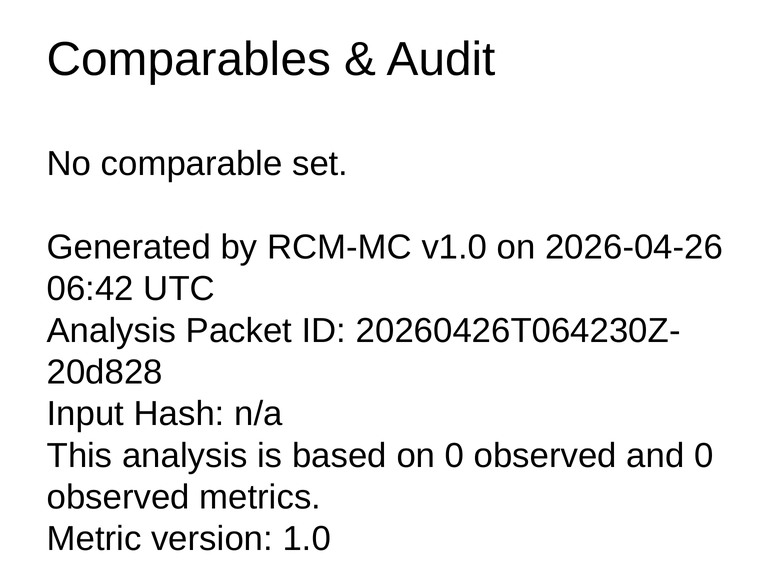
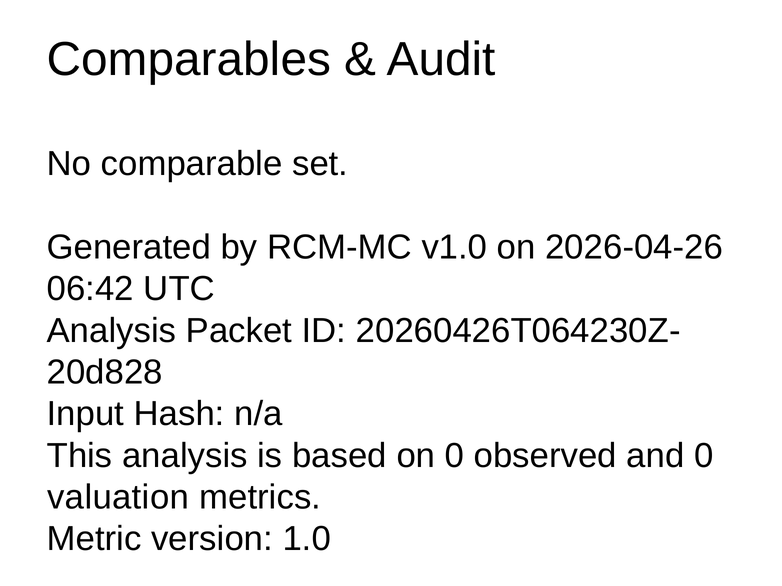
observed at (118, 498): observed -> valuation
